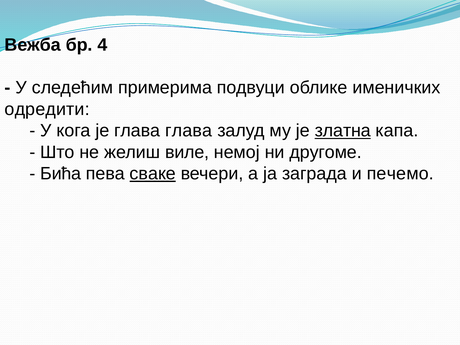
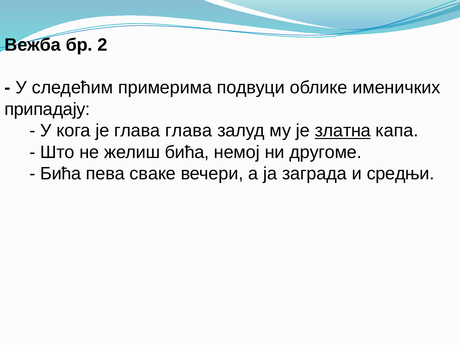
4: 4 -> 2
одредити: одредити -> припадају
желиш виле: виле -> бића
сваке underline: present -> none
печемо: печемо -> средњи
